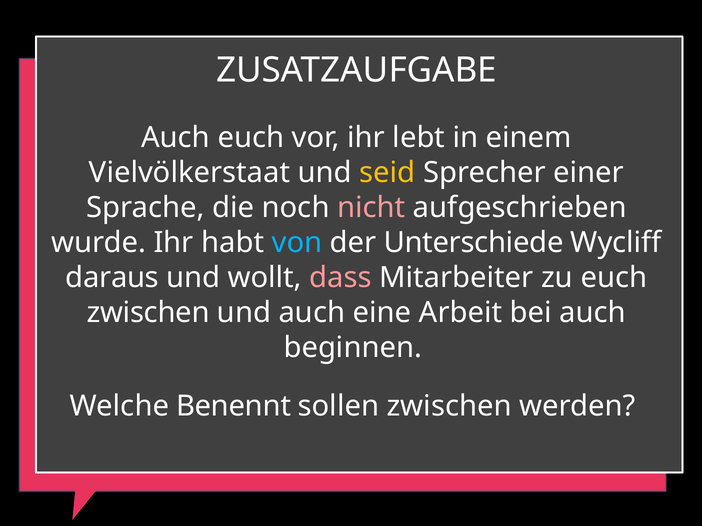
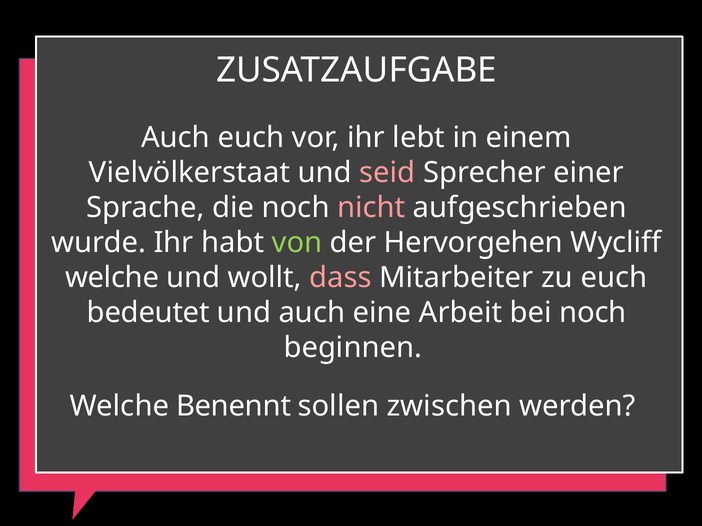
seid colour: yellow -> pink
von colour: light blue -> light green
Unterschiede: Unterschiede -> Hervorgehen
daraus at (112, 278): daraus -> welche
zwischen at (148, 313): zwischen -> bedeutet
bei auch: auch -> noch
